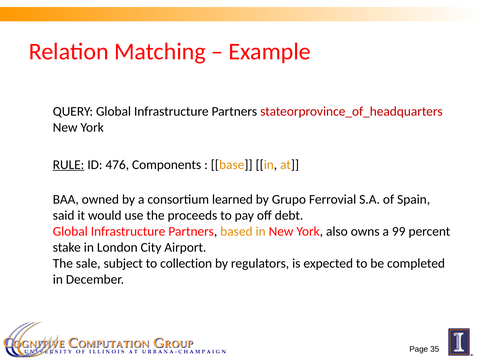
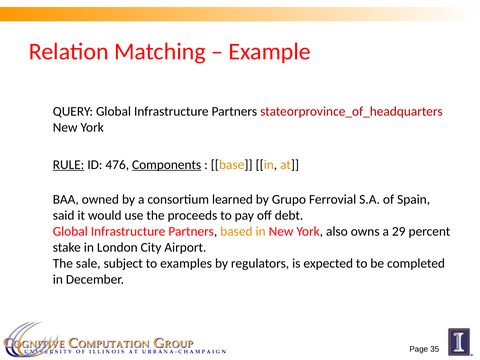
Components underline: none -> present
99: 99 -> 29
collection: collection -> examples
